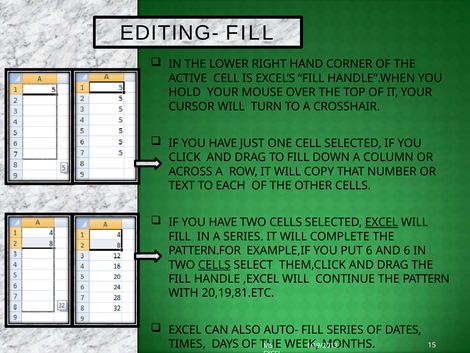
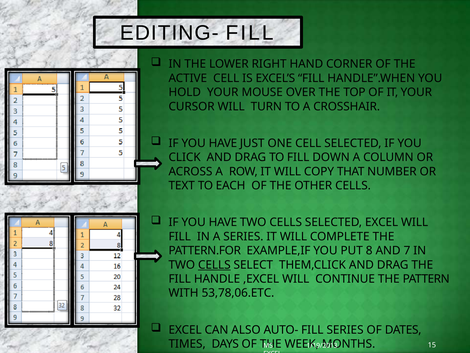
EXCEL at (382, 222) underline: present -> none
PUT 6: 6 -> 8
AND 6: 6 -> 7
20,19,81.ETC: 20,19,81.ETC -> 53,78,06.ETC
